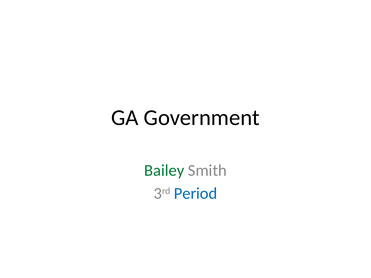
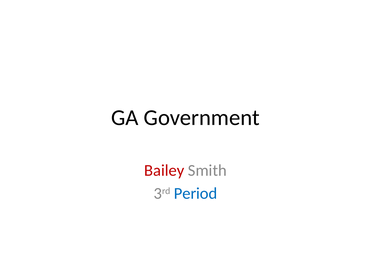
Bailey colour: green -> red
